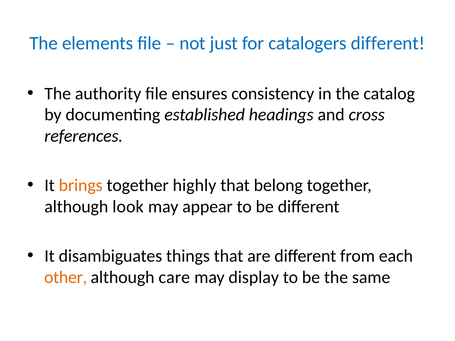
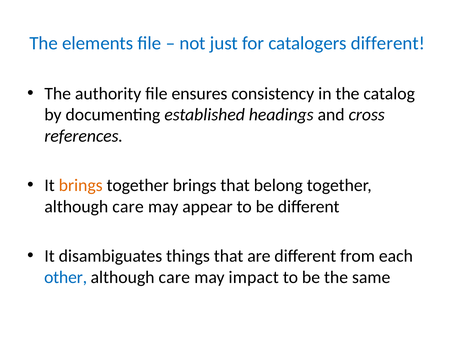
together highly: highly -> brings
look at (128, 207): look -> care
other colour: orange -> blue
display: display -> impact
